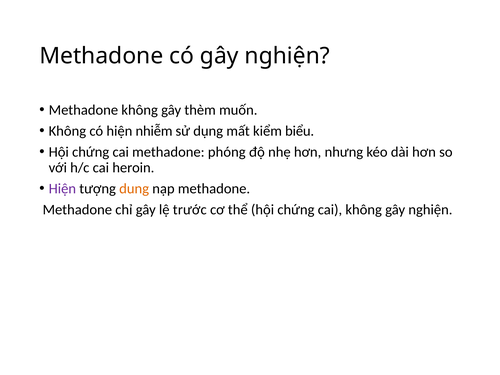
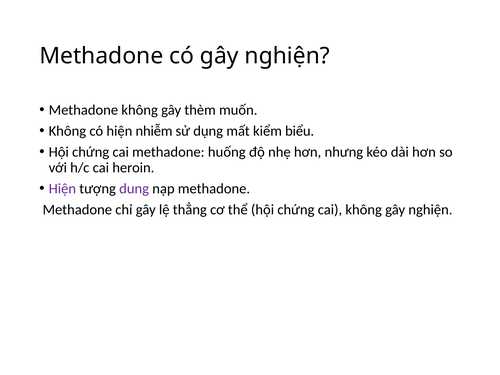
phóng: phóng -> huống
dung colour: orange -> purple
trước: trước -> thẳng
